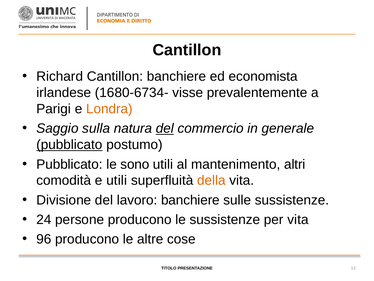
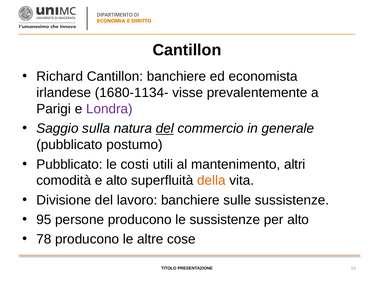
1680-6734-: 1680-6734- -> 1680-1134-
Londra colour: orange -> purple
pubblicato at (69, 144) underline: present -> none
sono: sono -> costi
e utili: utili -> alto
24: 24 -> 95
per vita: vita -> alto
96: 96 -> 78
